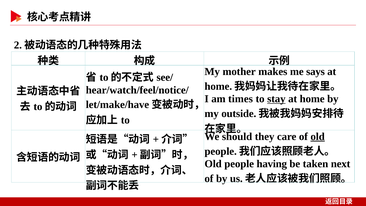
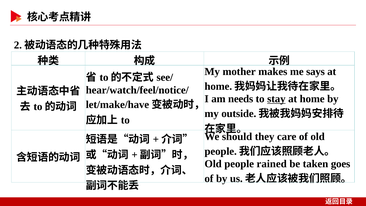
times: times -> needs
old at (318, 136) underline: present -> none
having: having -> rained
next: next -> goes
